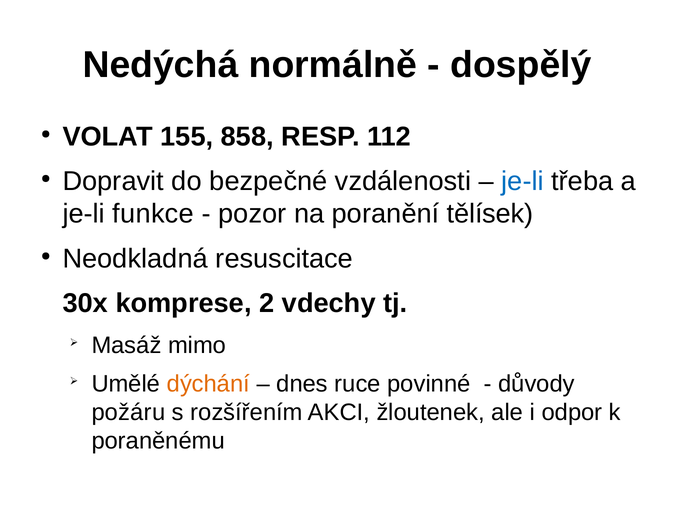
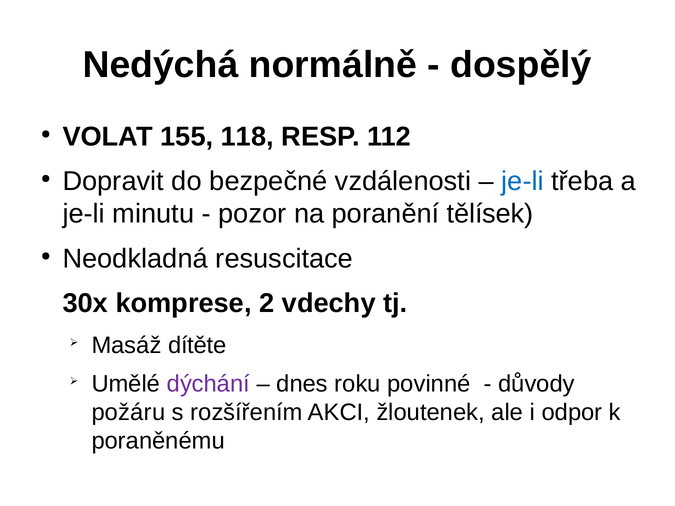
858: 858 -> 118
funkce: funkce -> minutu
mimo: mimo -> dítěte
dýchání colour: orange -> purple
ruce: ruce -> roku
